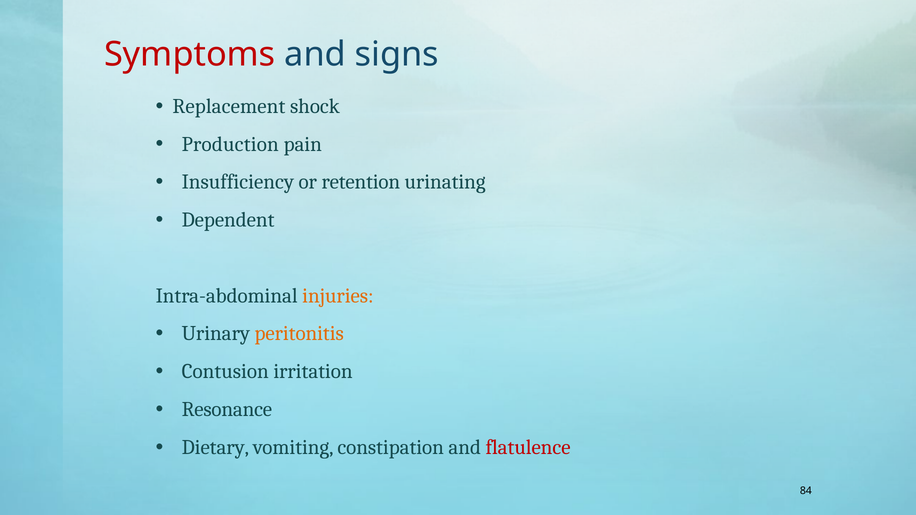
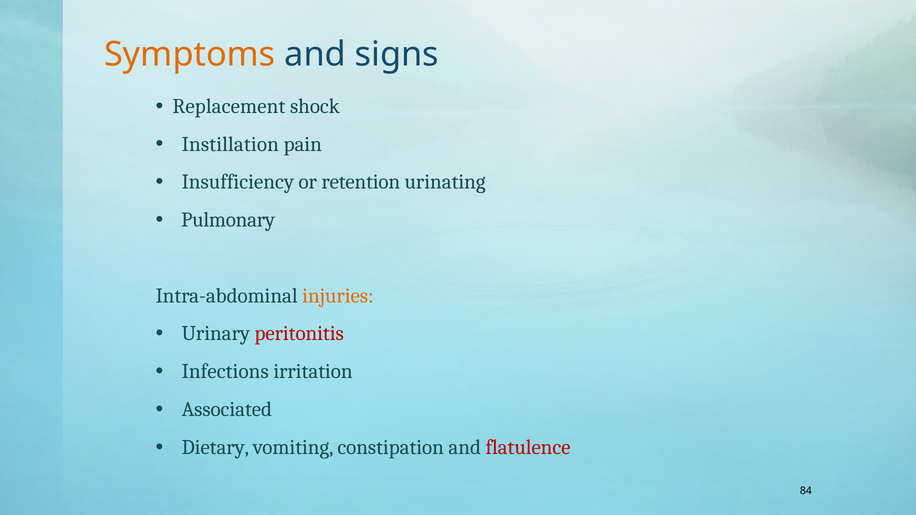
Symptoms colour: red -> orange
Production: Production -> Instillation
Dependent: Dependent -> Pulmonary
peritonitis colour: orange -> red
Contusion: Contusion -> Infections
Resonance: Resonance -> Associated
